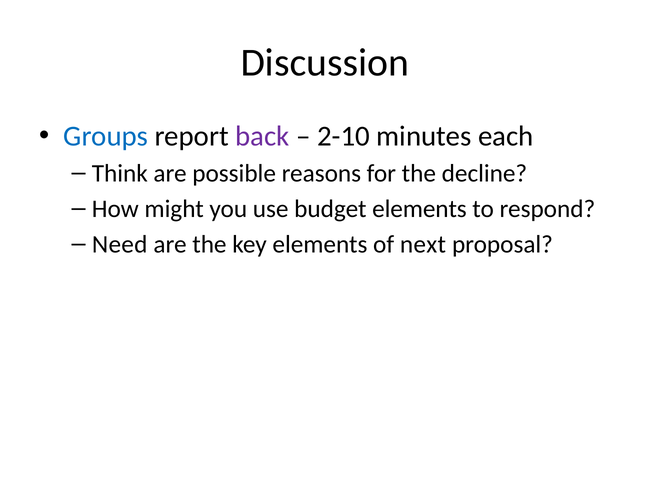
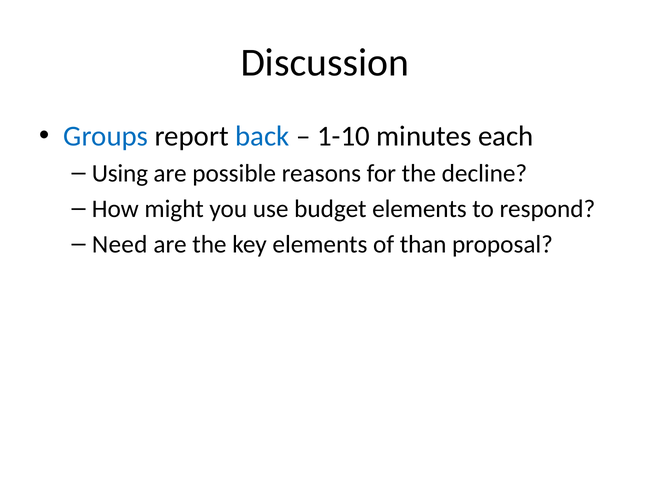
back colour: purple -> blue
2-10: 2-10 -> 1-10
Think: Think -> Using
next: next -> than
